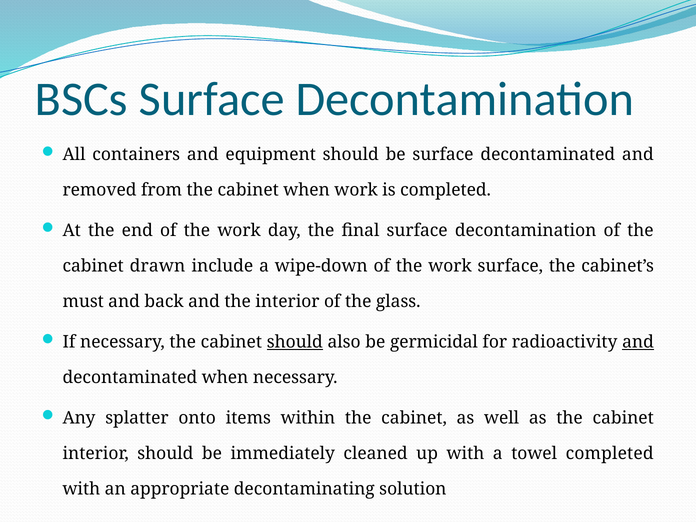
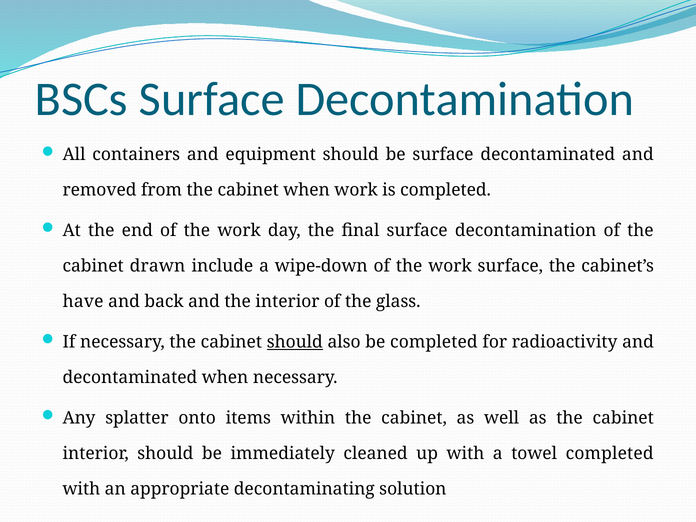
must: must -> have
be germicidal: germicidal -> completed
and at (638, 342) underline: present -> none
